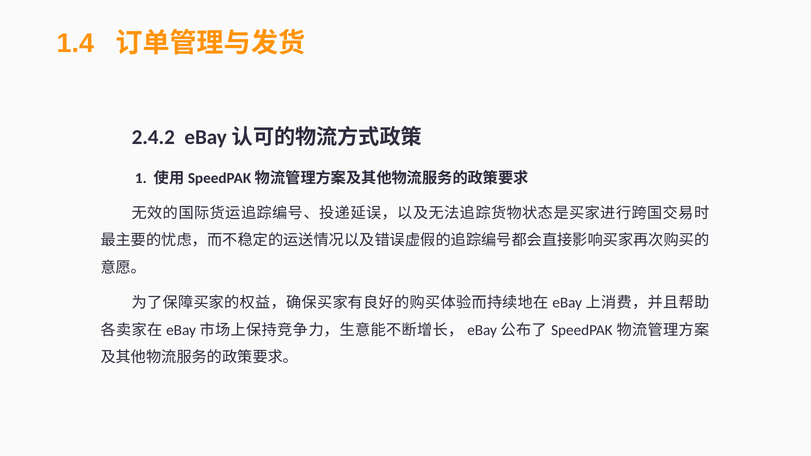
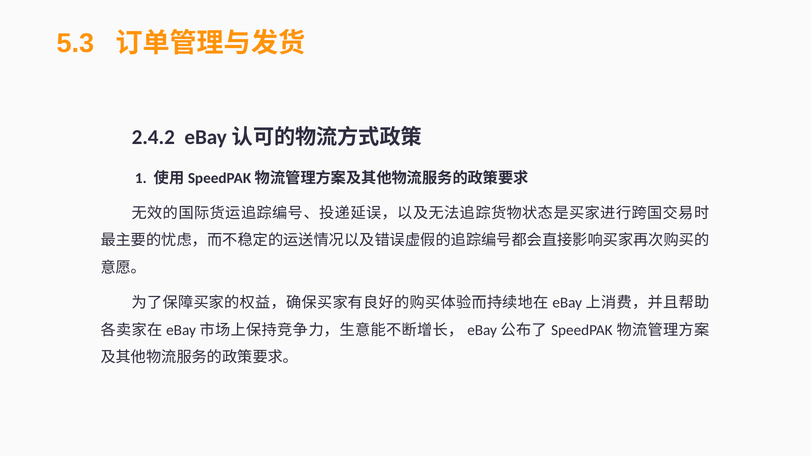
1.4: 1.4 -> 5.3
